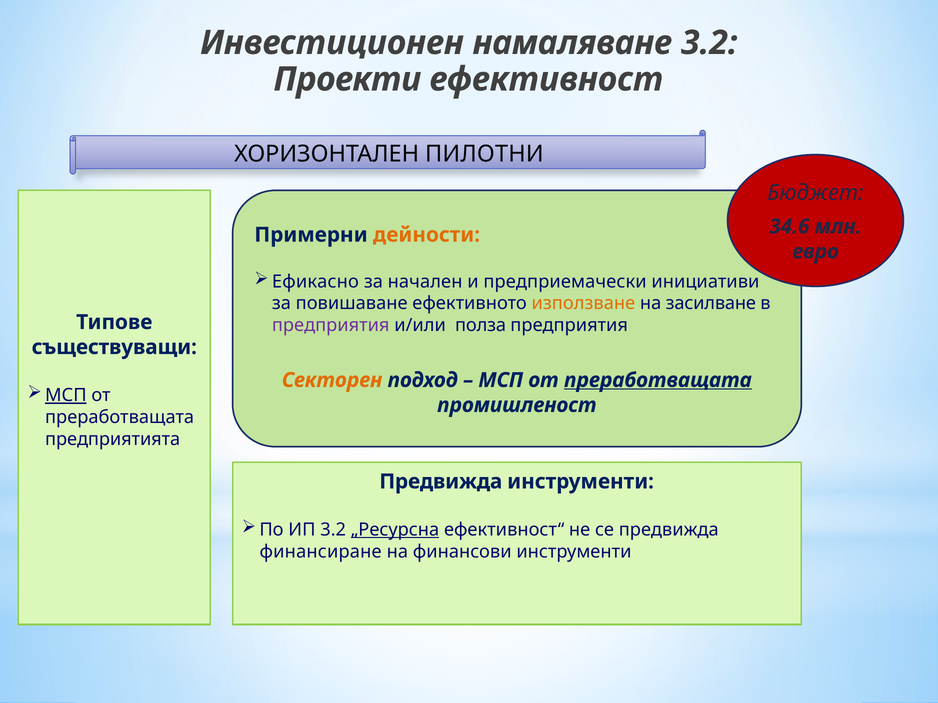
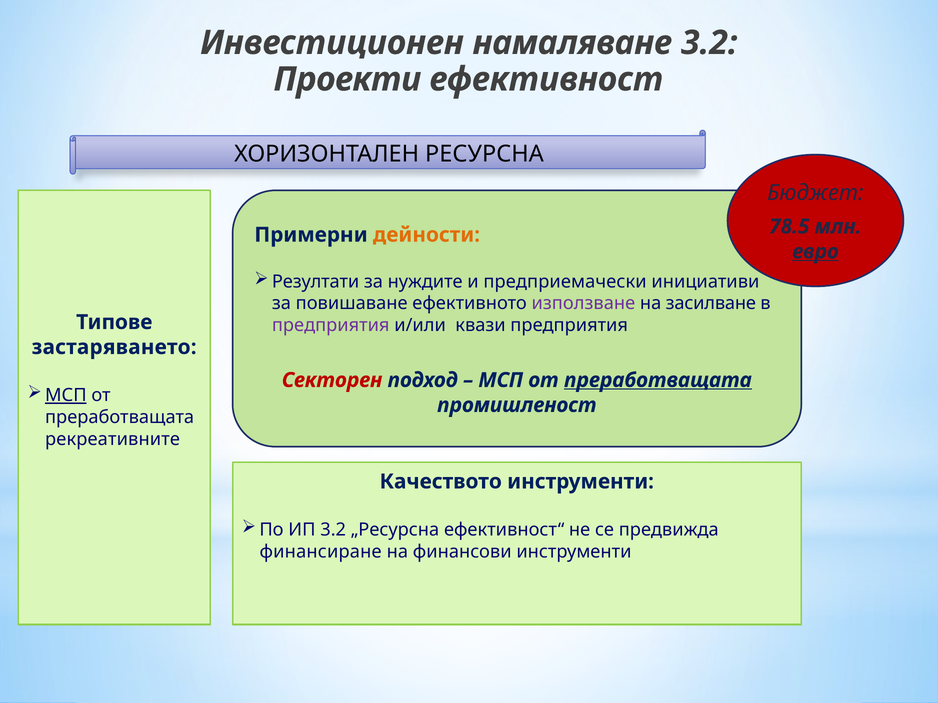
ПИЛОТНИ: ПИЛОТНИ -> РЕСУРСНА
34.6: 34.6 -> 78.5
евро underline: none -> present
Ефикасно: Ефикасно -> Резултати
начален: начален -> нуждите
използване colour: orange -> purple
полза: полза -> квази
съществуващи: съществуващи -> застаряването
Секторен colour: orange -> red
предприятията: предприятията -> рекреативните
Предвижда at (441, 482): Предвижда -> Качеството
„Ресурсна underline: present -> none
